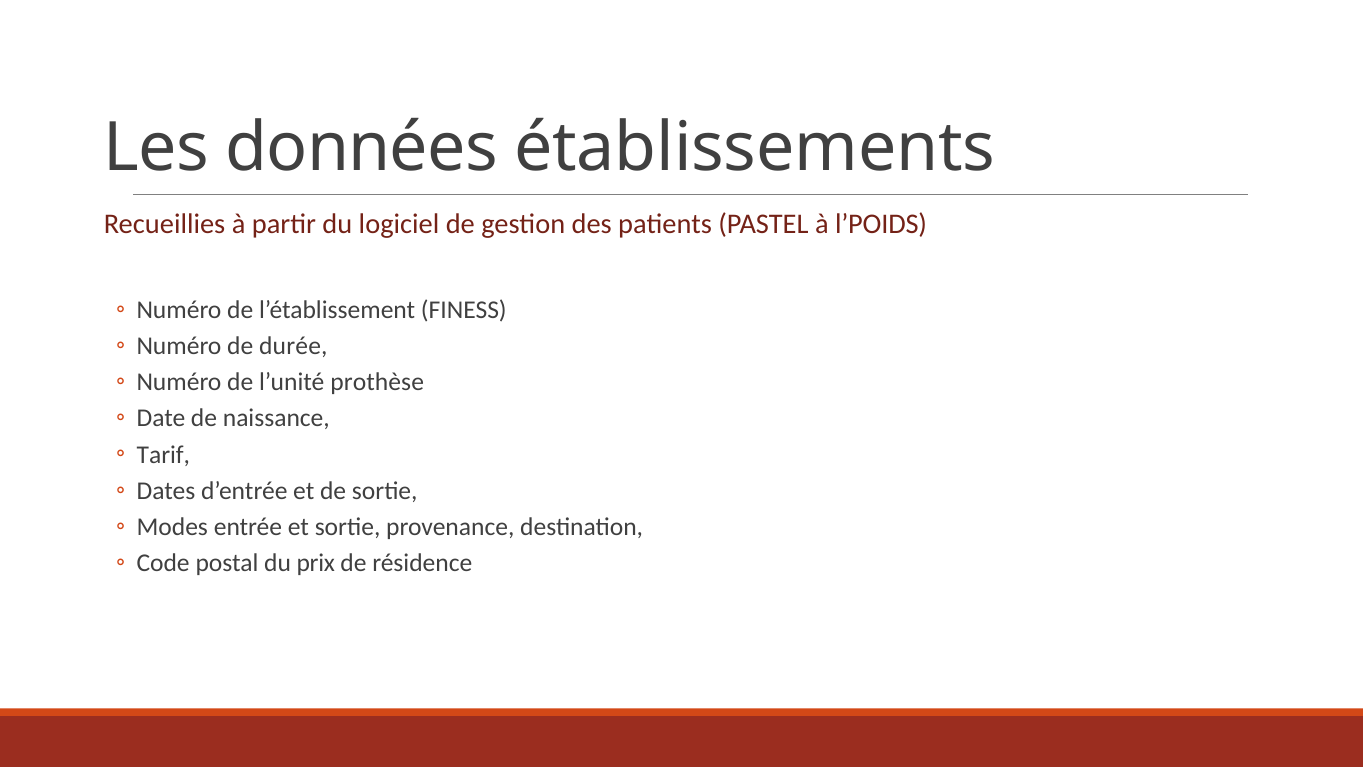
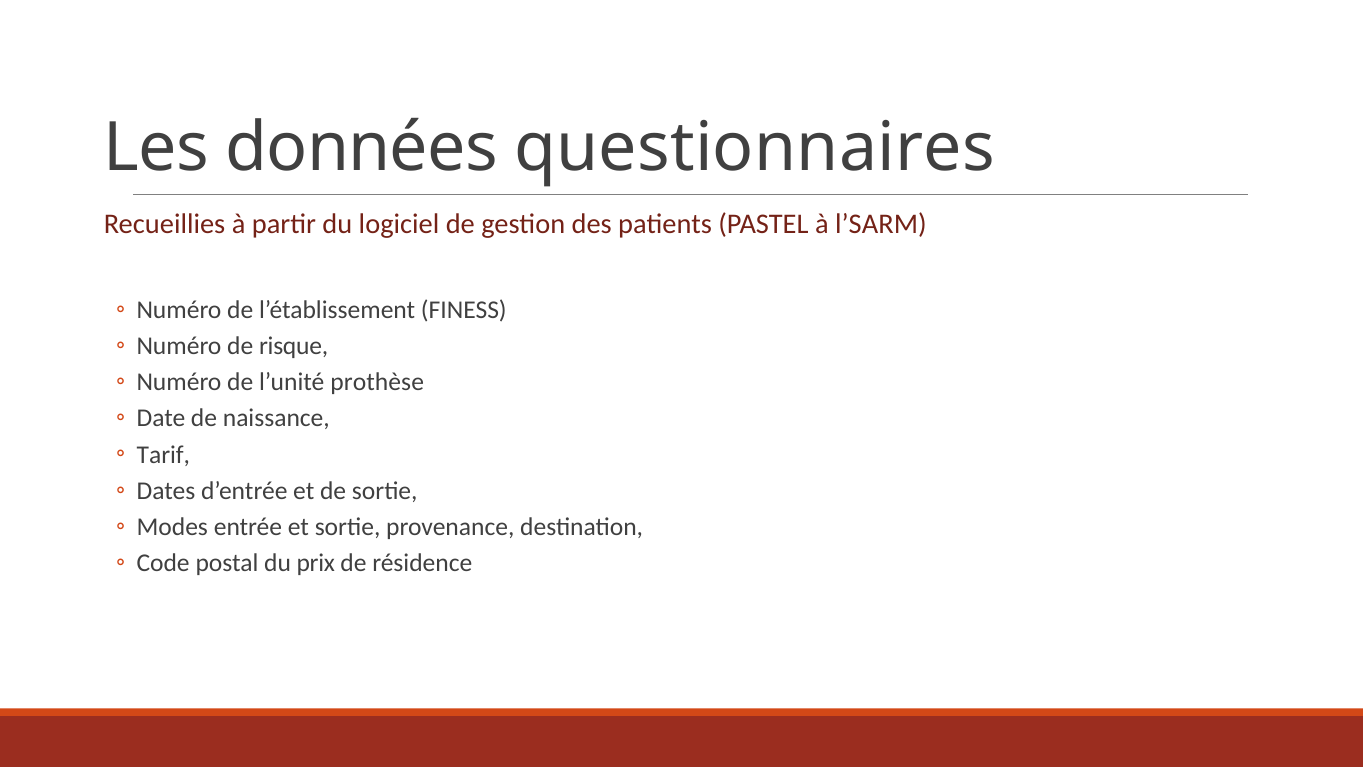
établissements: établissements -> questionnaires
l’POIDS: l’POIDS -> l’SARM
durée: durée -> risque
